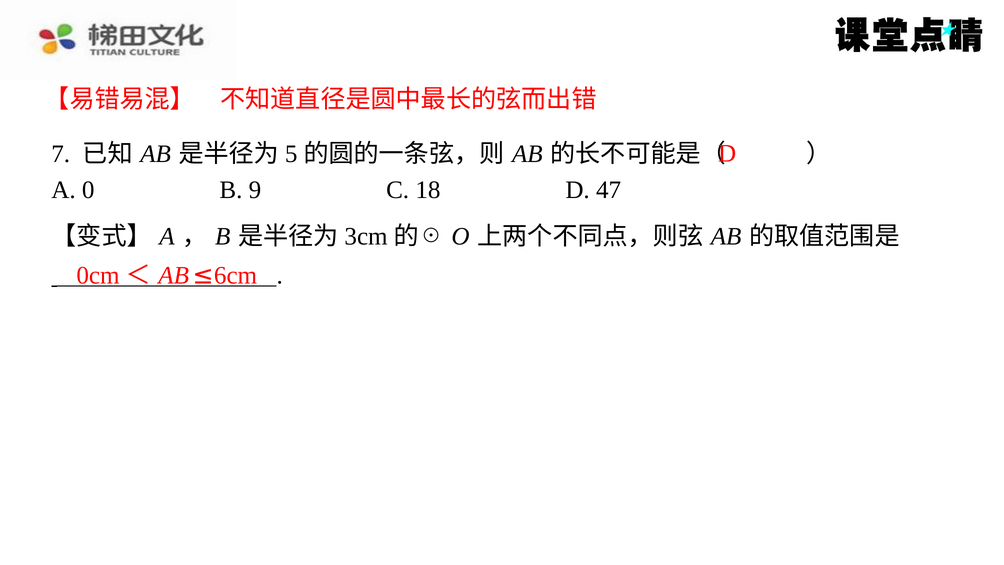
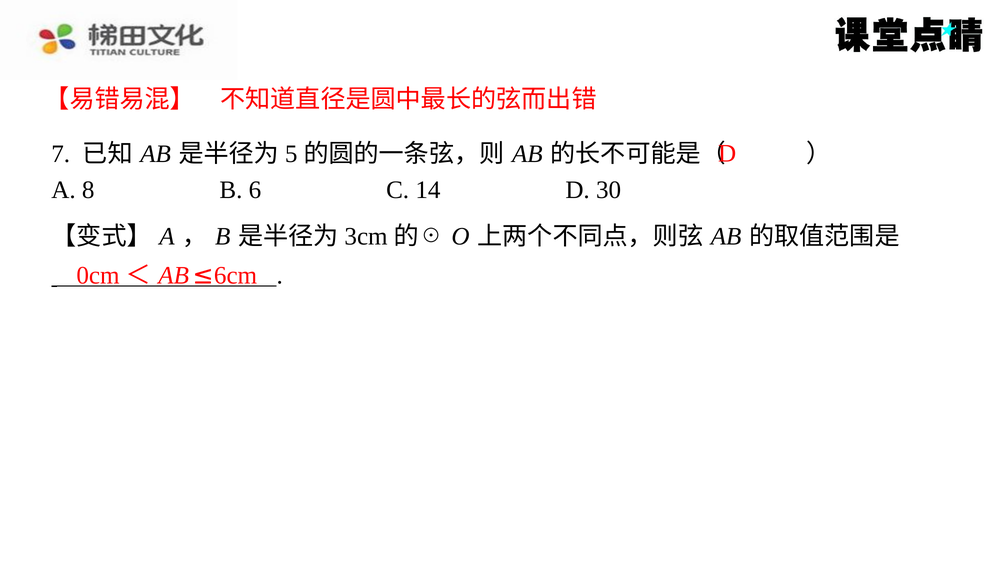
0: 0 -> 8
9: 9 -> 6
18: 18 -> 14
47: 47 -> 30
